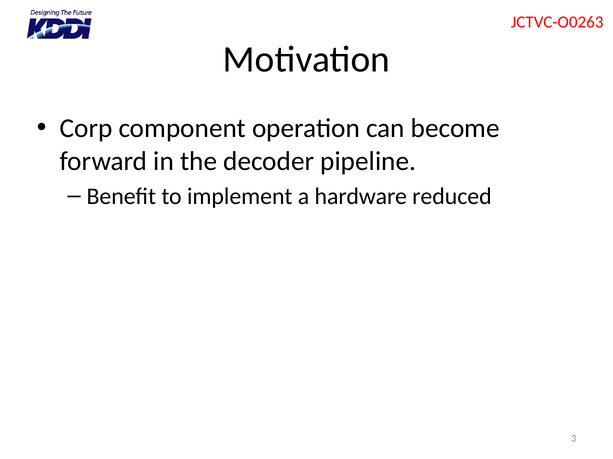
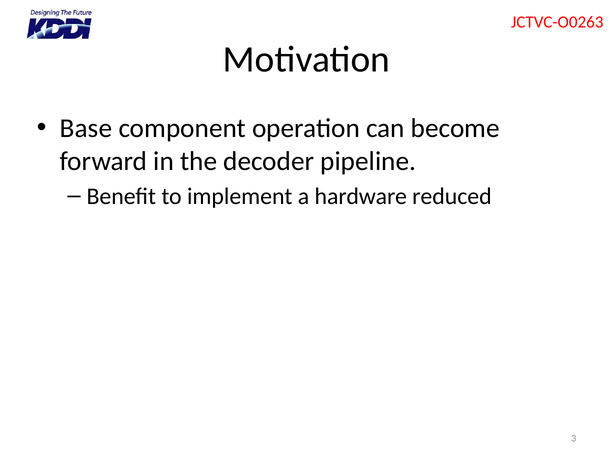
Corp: Corp -> Base
